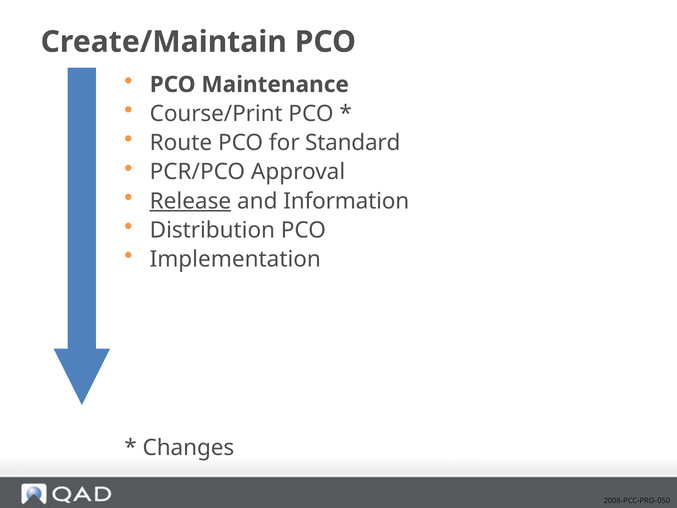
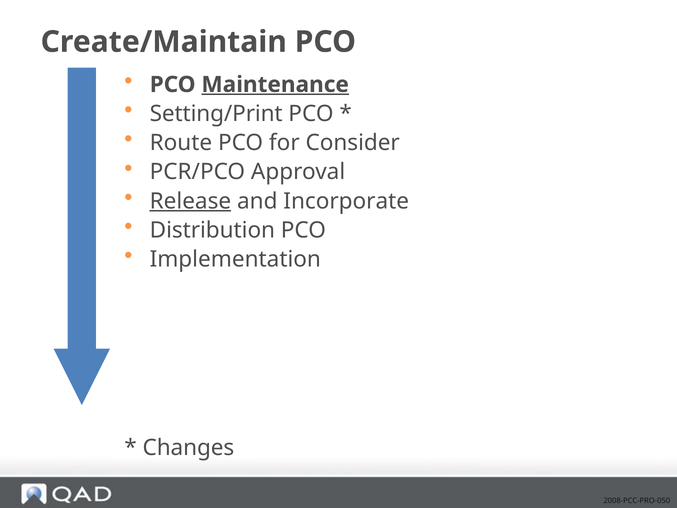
Maintenance underline: none -> present
Course/Print: Course/Print -> Setting/Print
Standard: Standard -> Consider
Information: Information -> Incorporate
